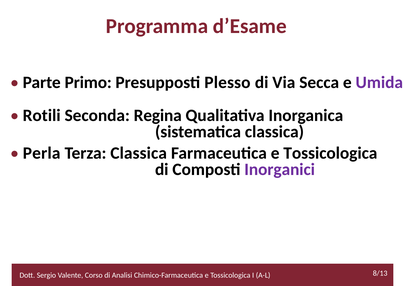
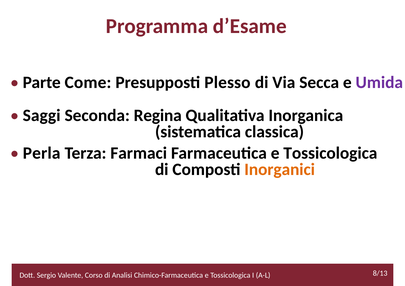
Primo: Primo -> Come
Rotili: Rotili -> Saggi
Terza Classica: Classica -> Farmaci
Inorganici colour: purple -> orange
